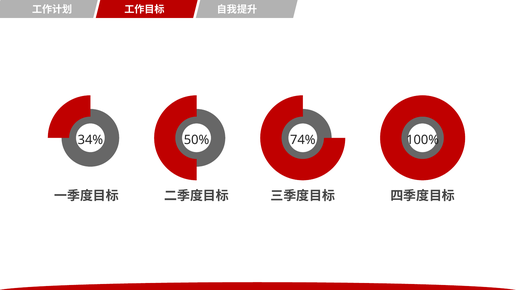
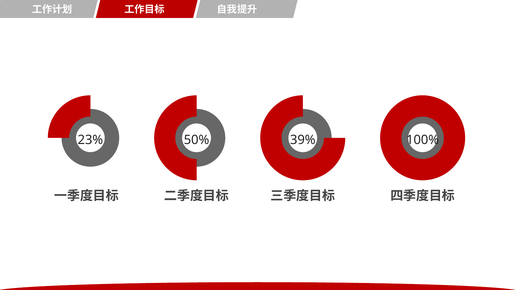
34%: 34% -> 23%
74%: 74% -> 39%
